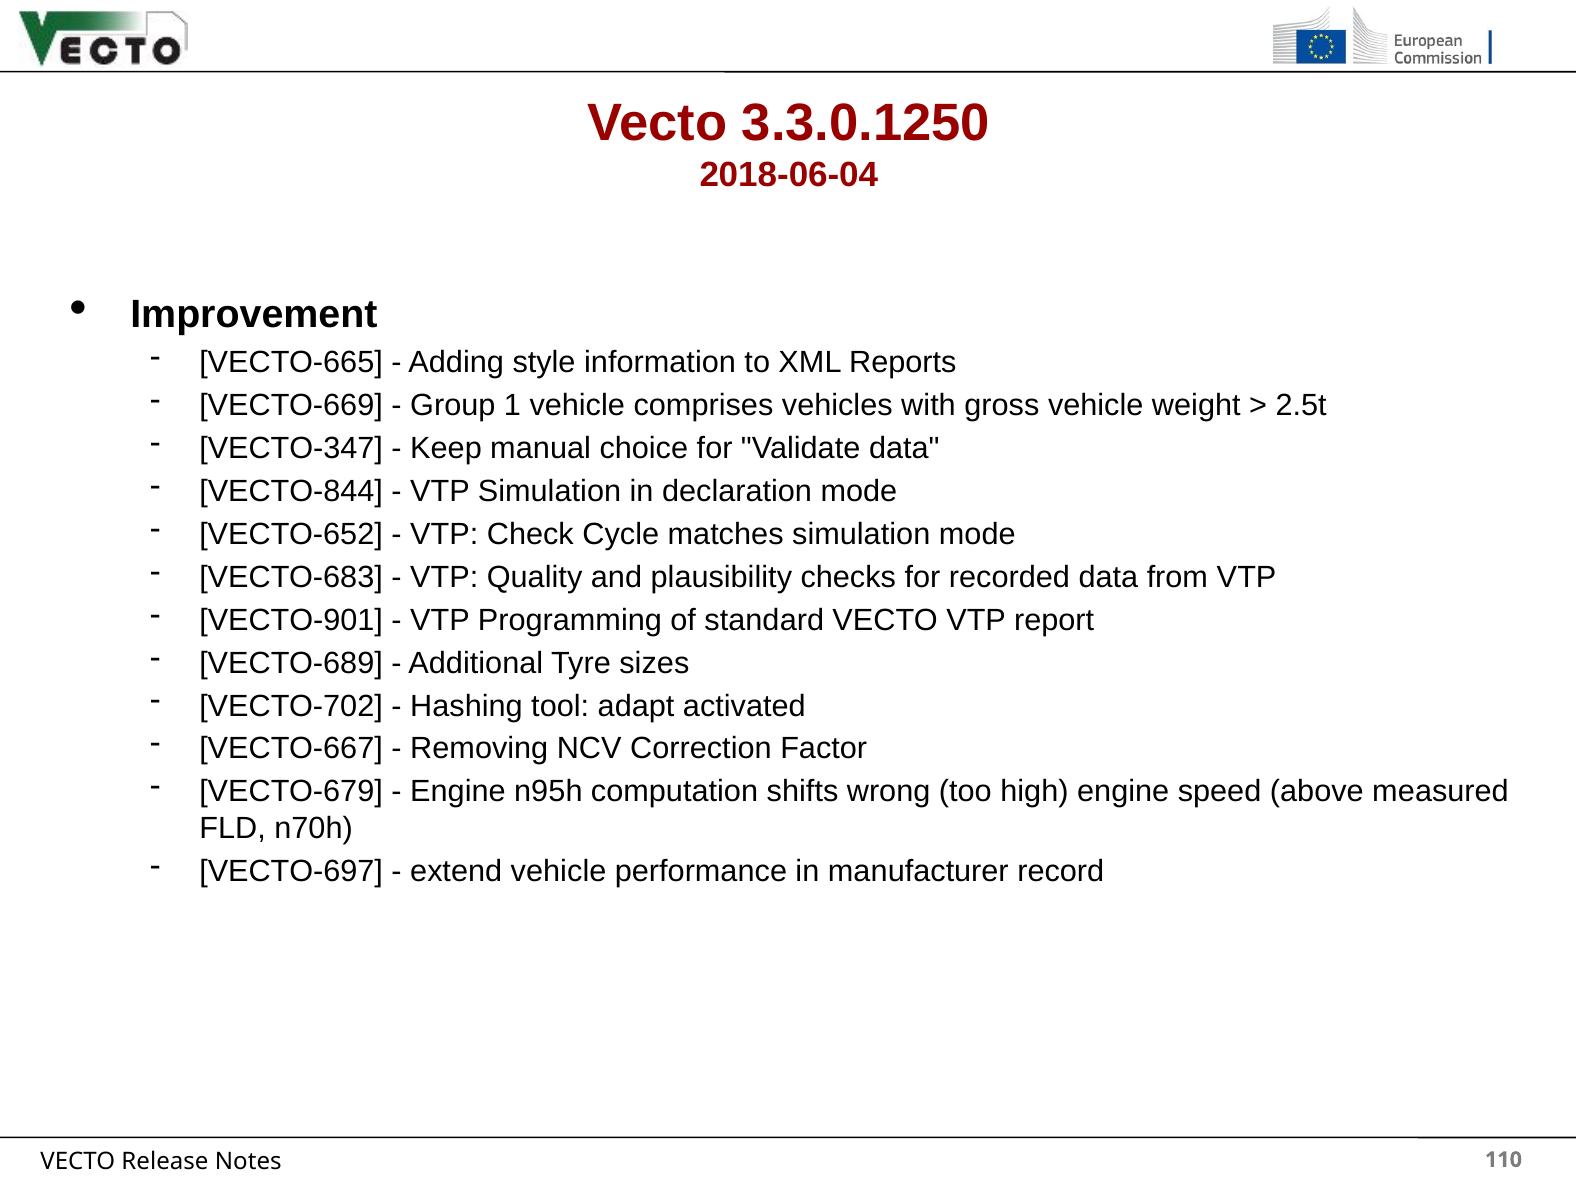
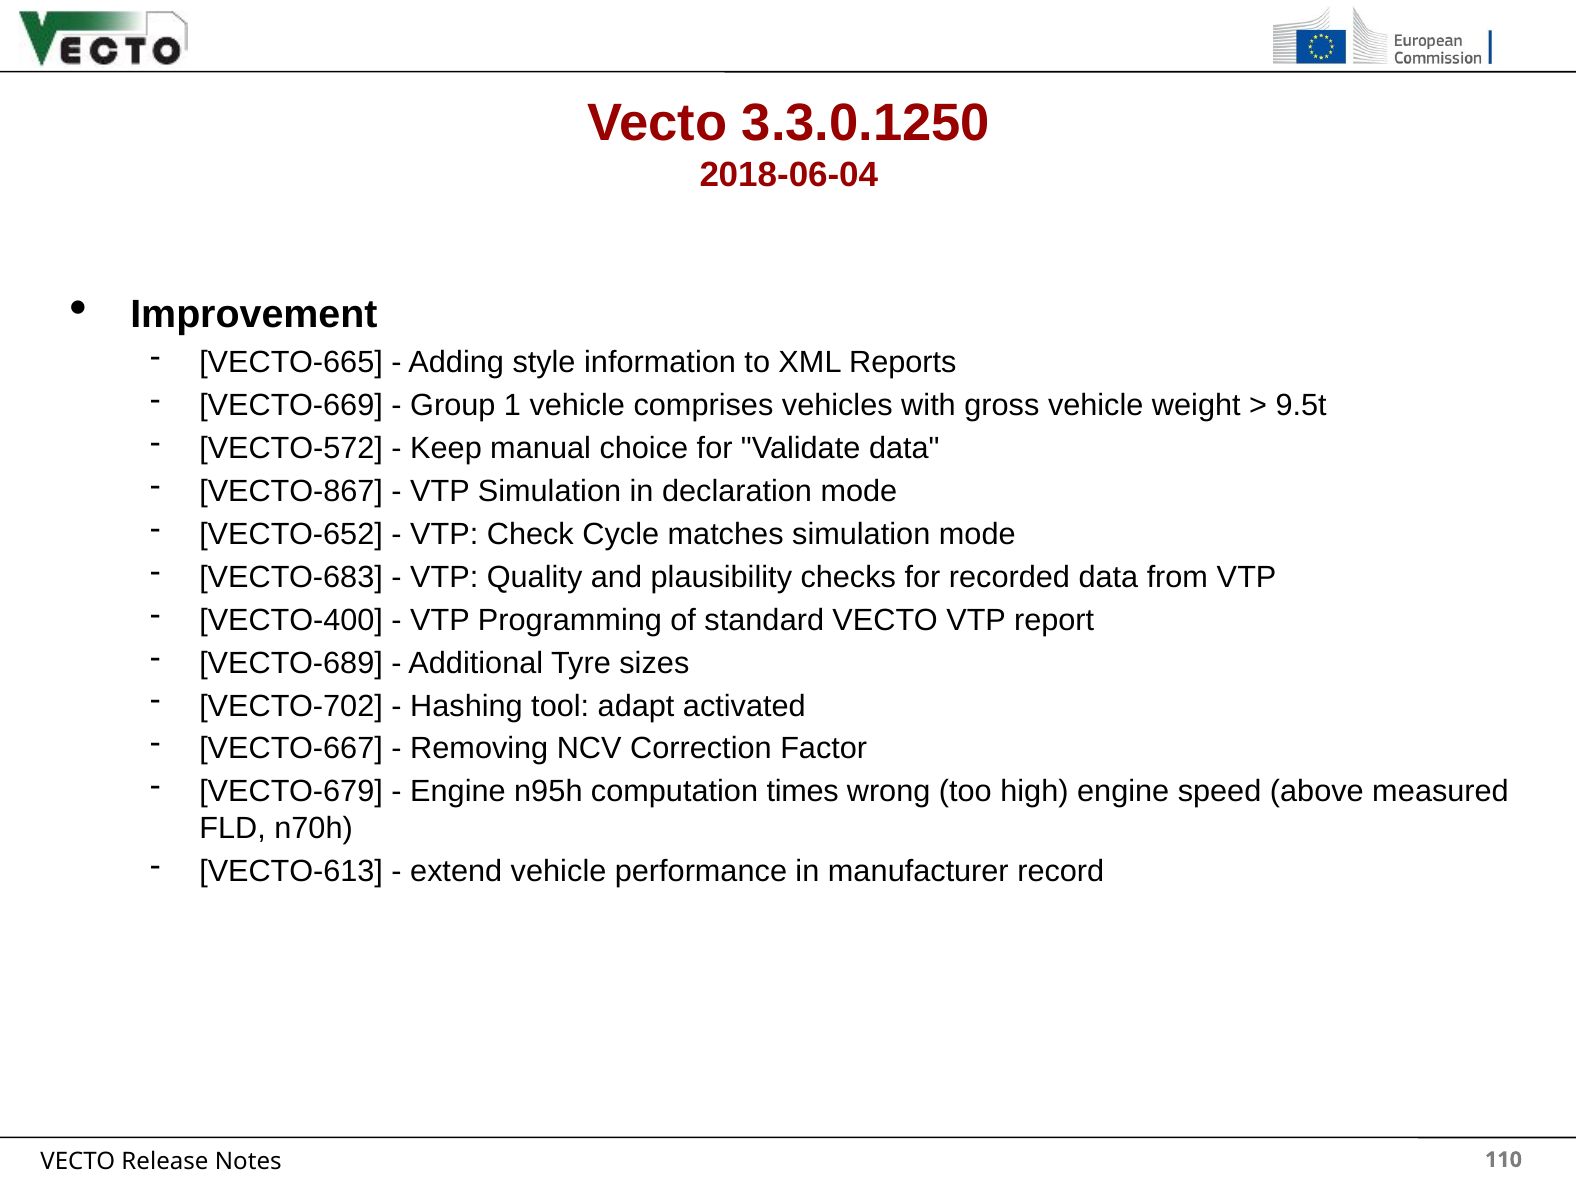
2.5t: 2.5t -> 9.5t
VECTO-347: VECTO-347 -> VECTO-572
VECTO-844: VECTO-844 -> VECTO-867
VECTO-901: VECTO-901 -> VECTO-400
shifts: shifts -> times
VECTO-697: VECTO-697 -> VECTO-613
